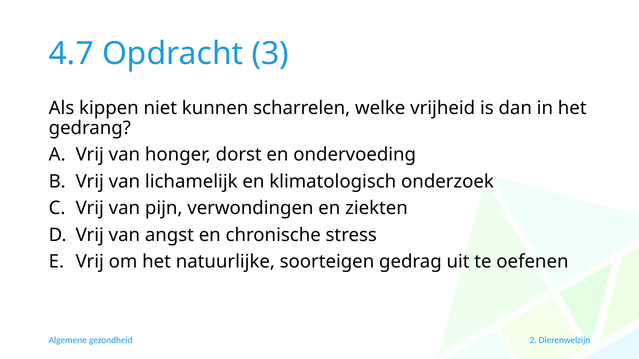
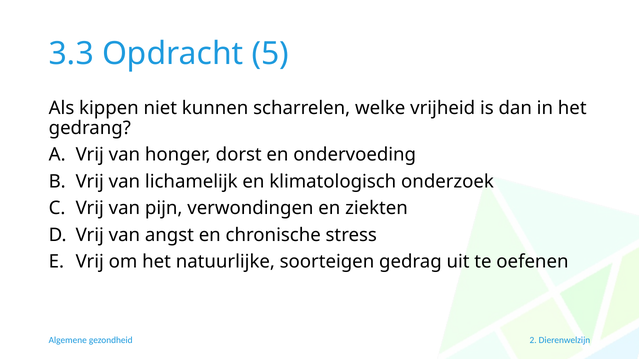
4.7: 4.7 -> 3.3
3: 3 -> 5
